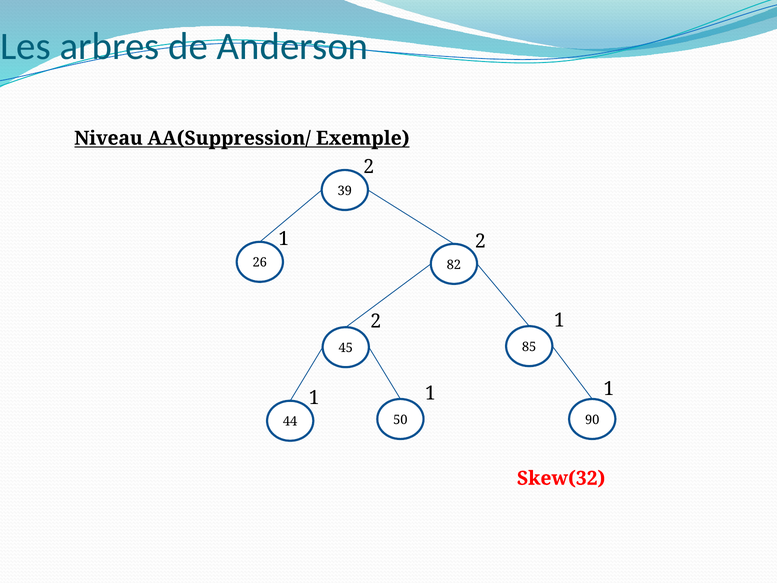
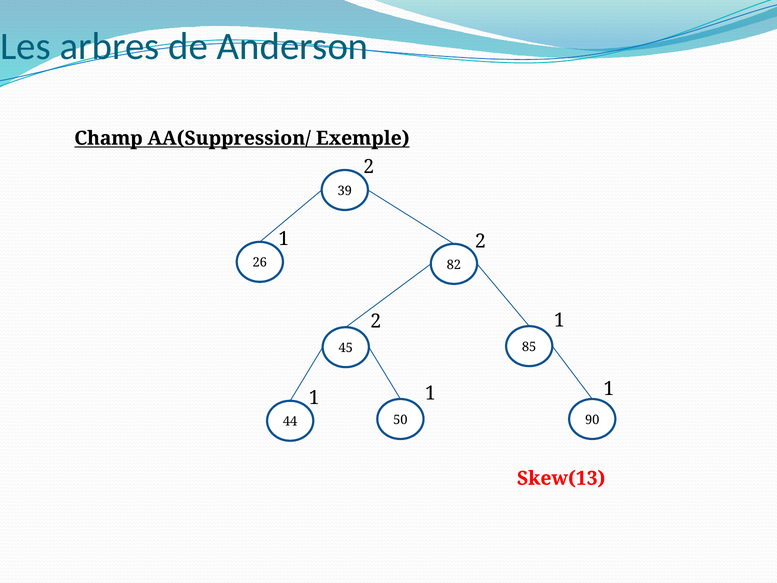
Niveau: Niveau -> Champ
Skew(32: Skew(32 -> Skew(13
